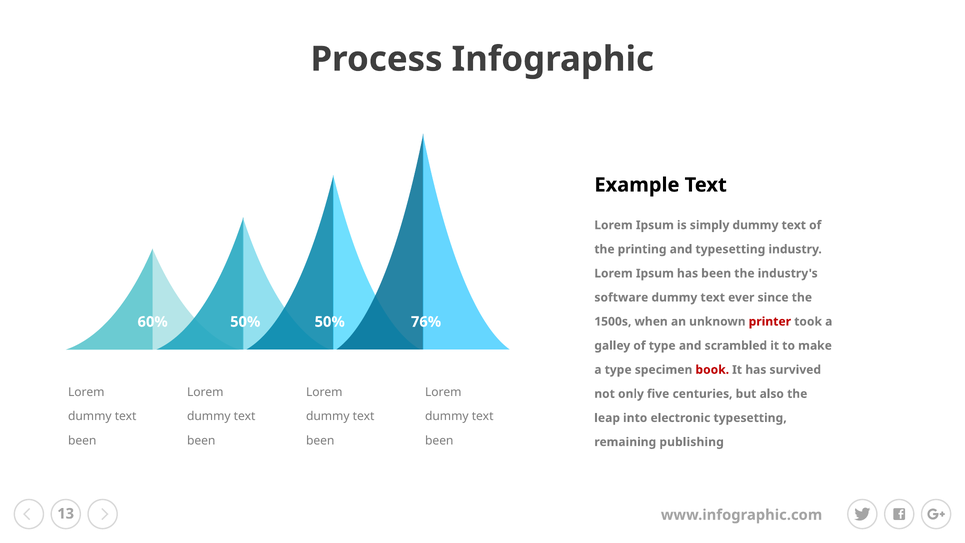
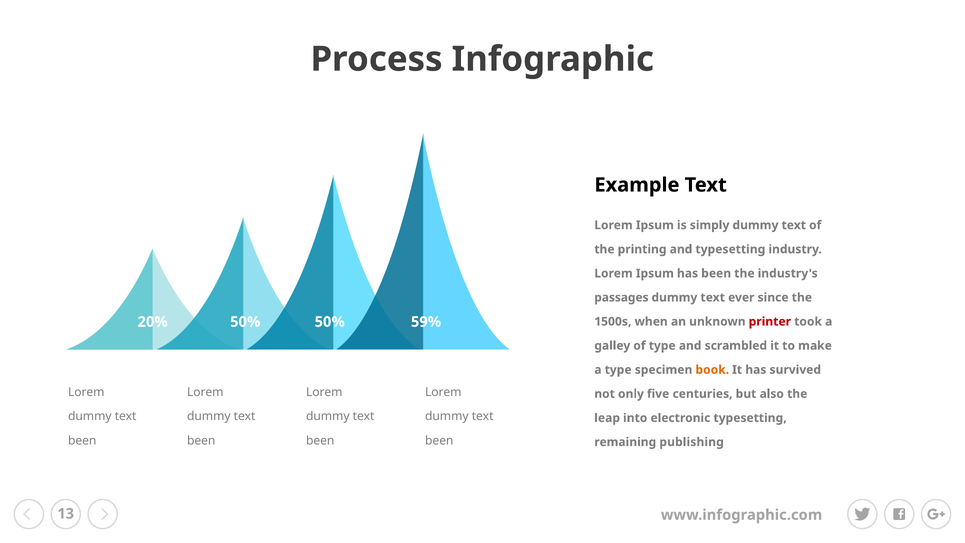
software: software -> passages
60%: 60% -> 20%
76%: 76% -> 59%
book colour: red -> orange
